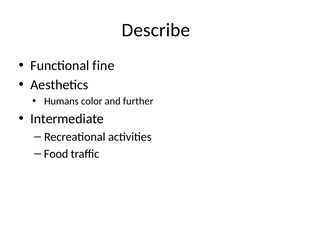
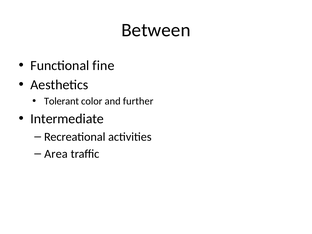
Describe: Describe -> Between
Humans: Humans -> Tolerant
Food: Food -> Area
